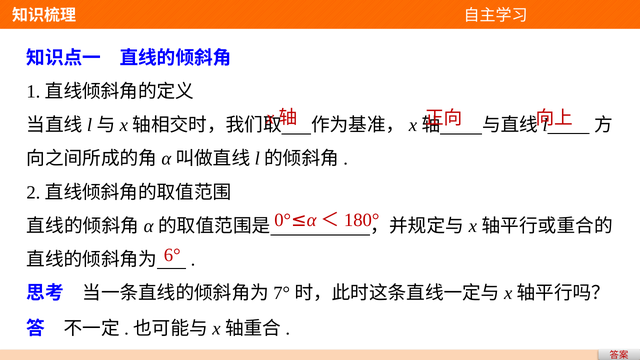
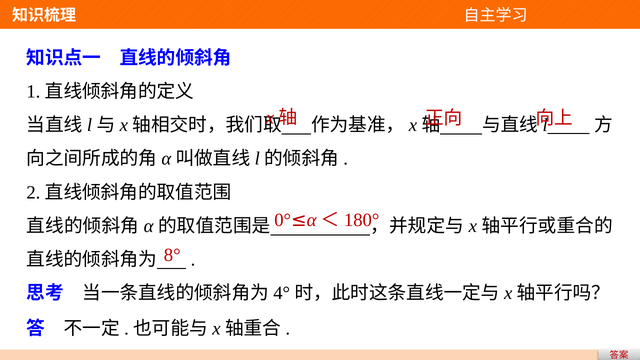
6°: 6° -> 8°
7°: 7° -> 4°
